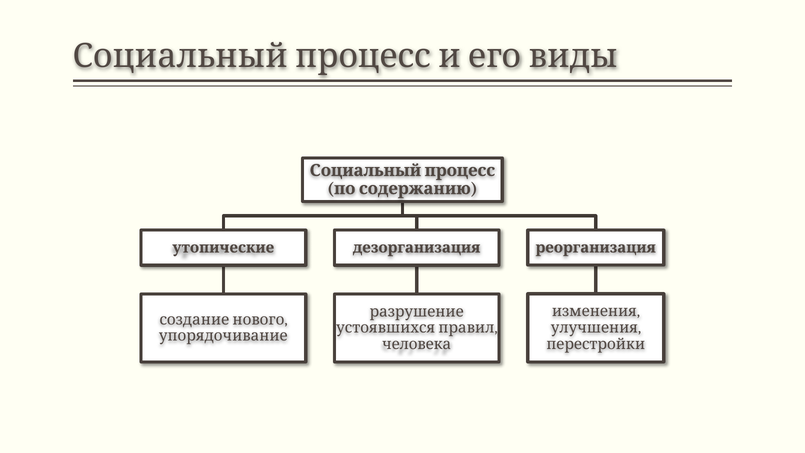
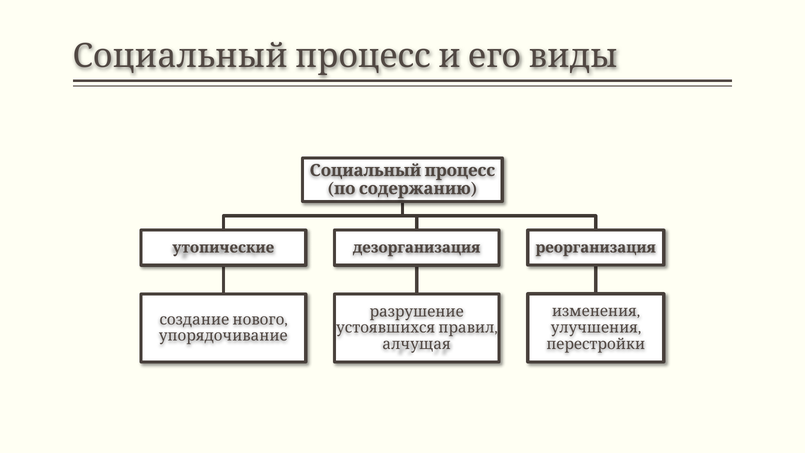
человека: человека -> алчущая
